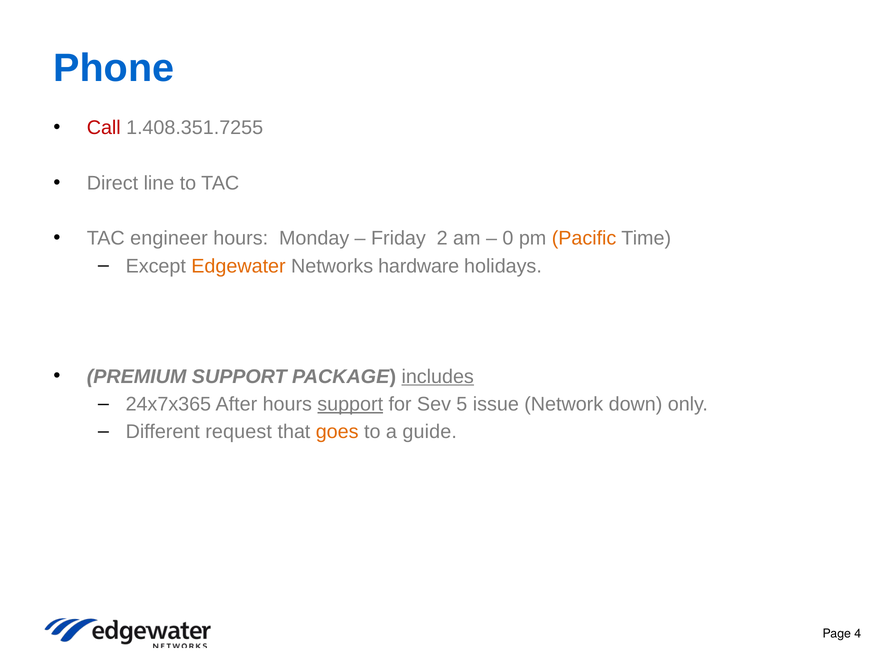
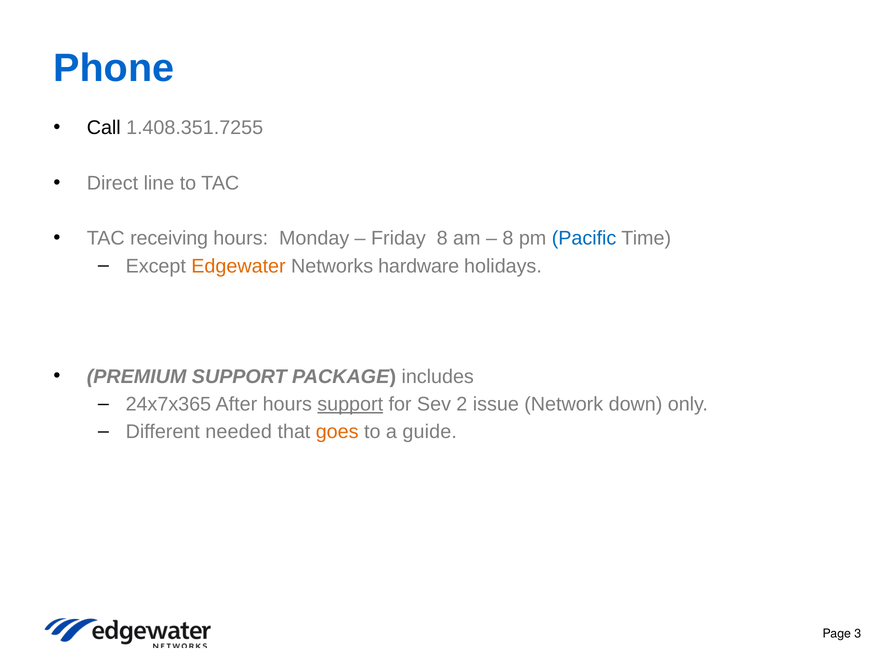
Call colour: red -> black
engineer: engineer -> receiving
Friday 2: 2 -> 8
0 at (508, 239): 0 -> 8
Pacific colour: orange -> blue
includes underline: present -> none
5: 5 -> 2
request: request -> needed
4: 4 -> 3
